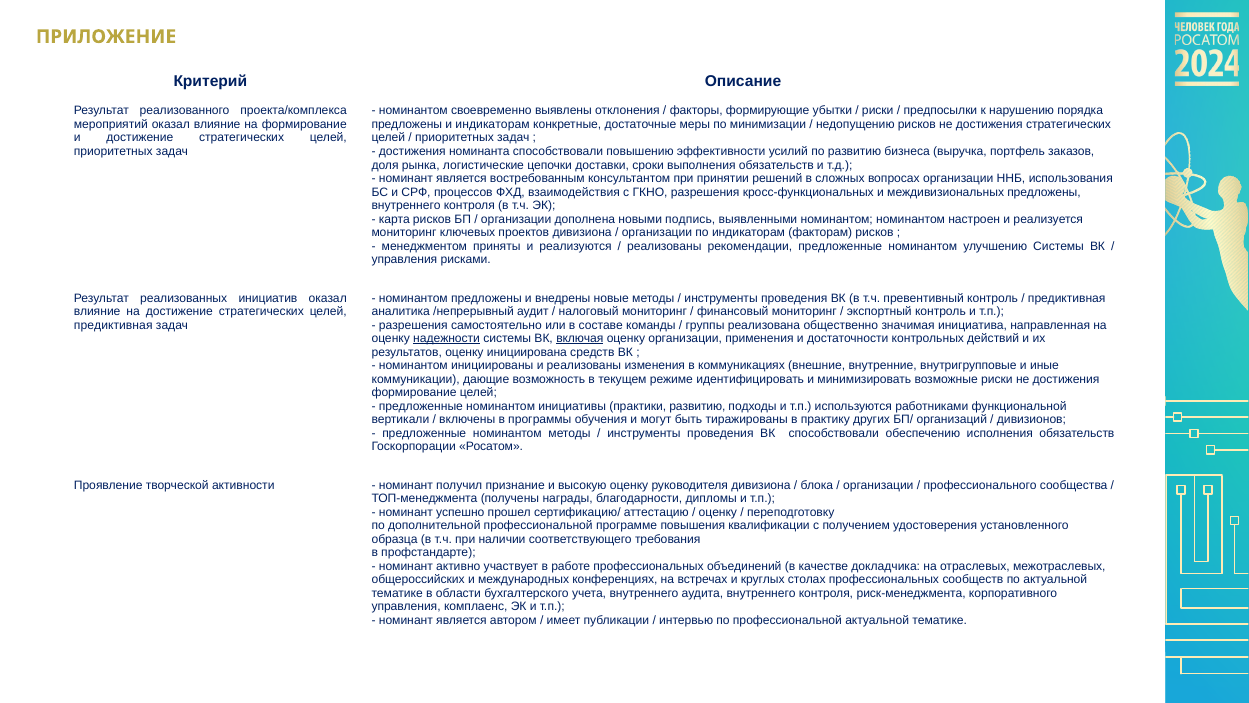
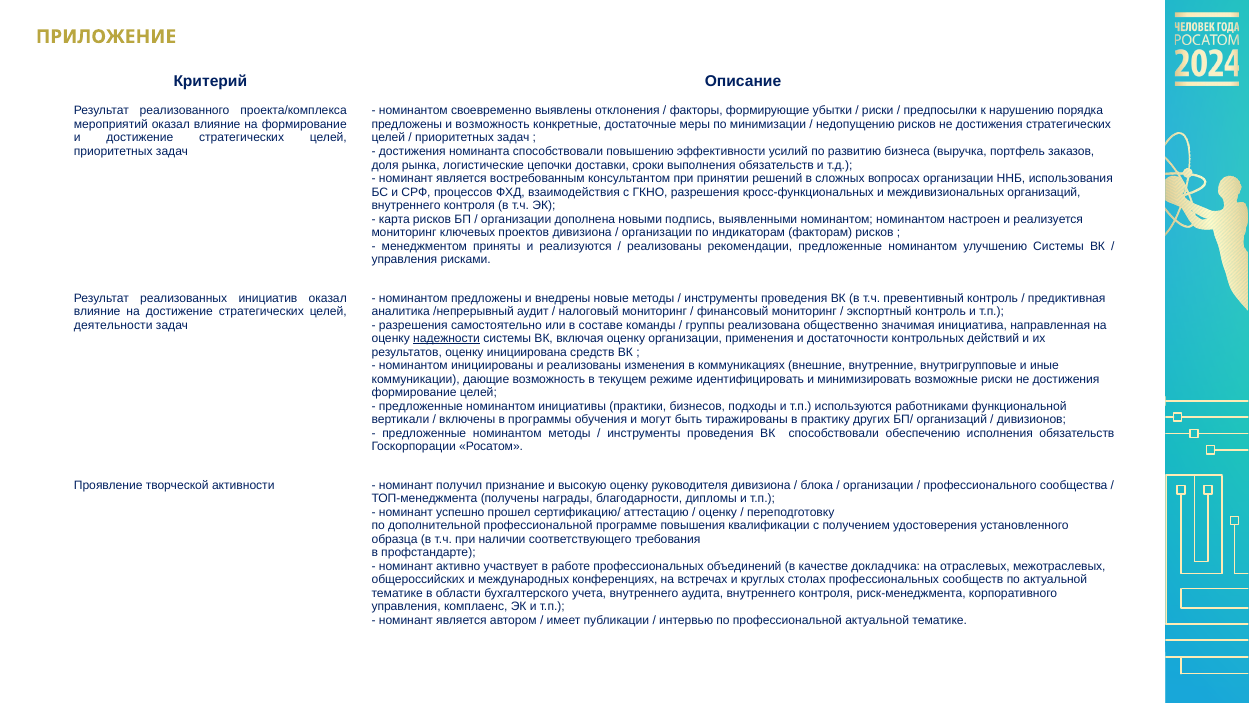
и индикаторам: индикаторам -> возможность
междивизиональных предложены: предложены -> организаций
предиктивная at (113, 325): предиктивная -> деятельности
включая underline: present -> none
практики развитию: развитию -> бизнесов
